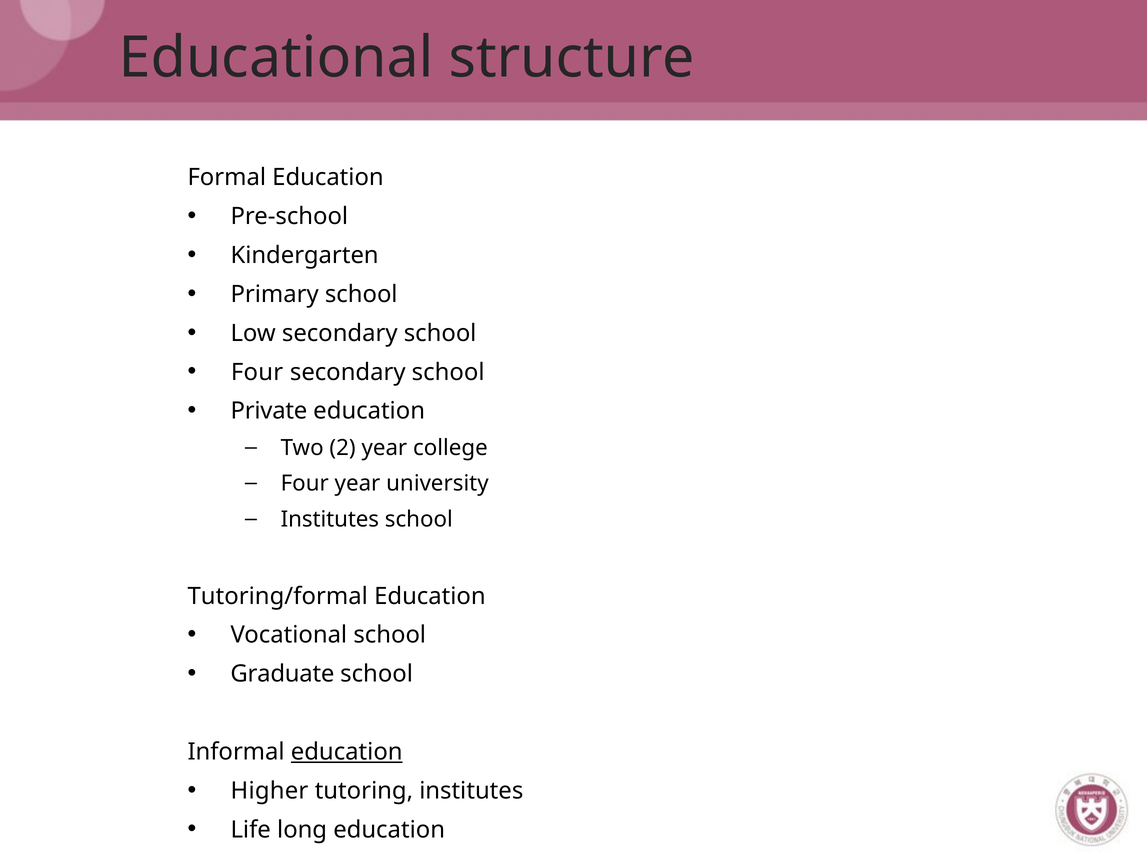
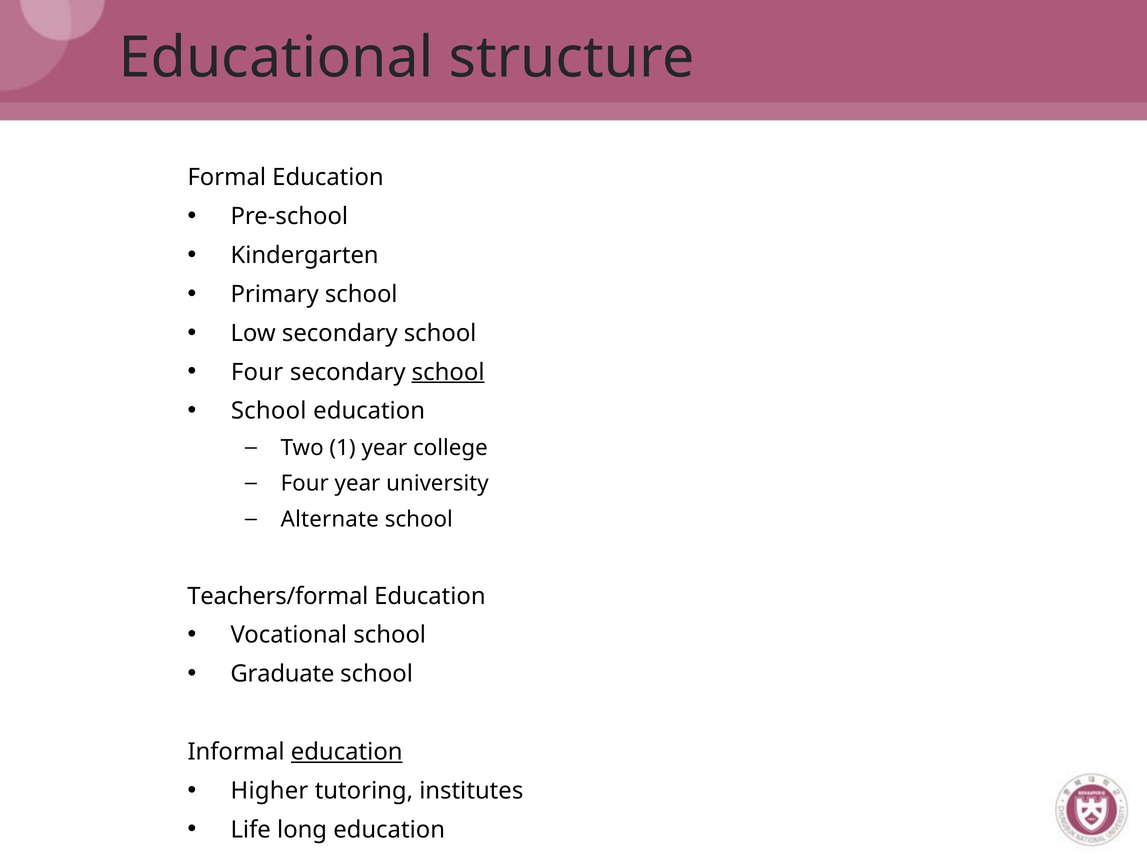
school at (448, 372) underline: none -> present
Private at (269, 411): Private -> School
2: 2 -> 1
Institutes at (330, 519): Institutes -> Alternate
Tutoring/formal: Tutoring/formal -> Teachers/formal
